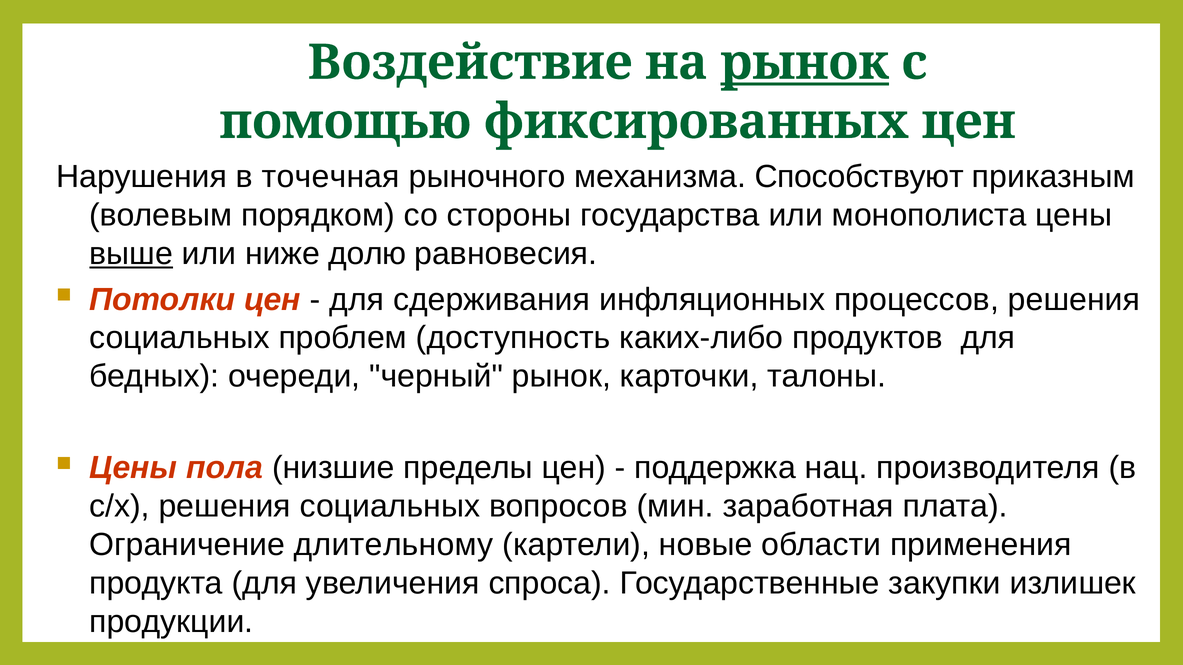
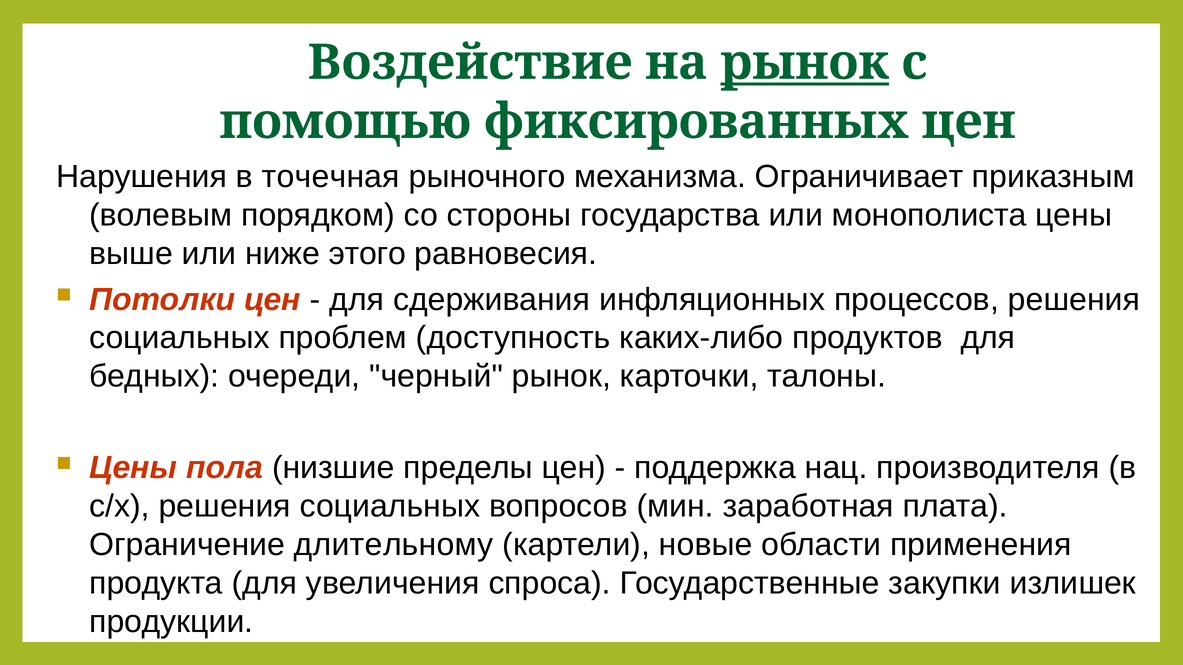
Способствуют: Способствуют -> Ограничивает
выше underline: present -> none
долю: долю -> этого
